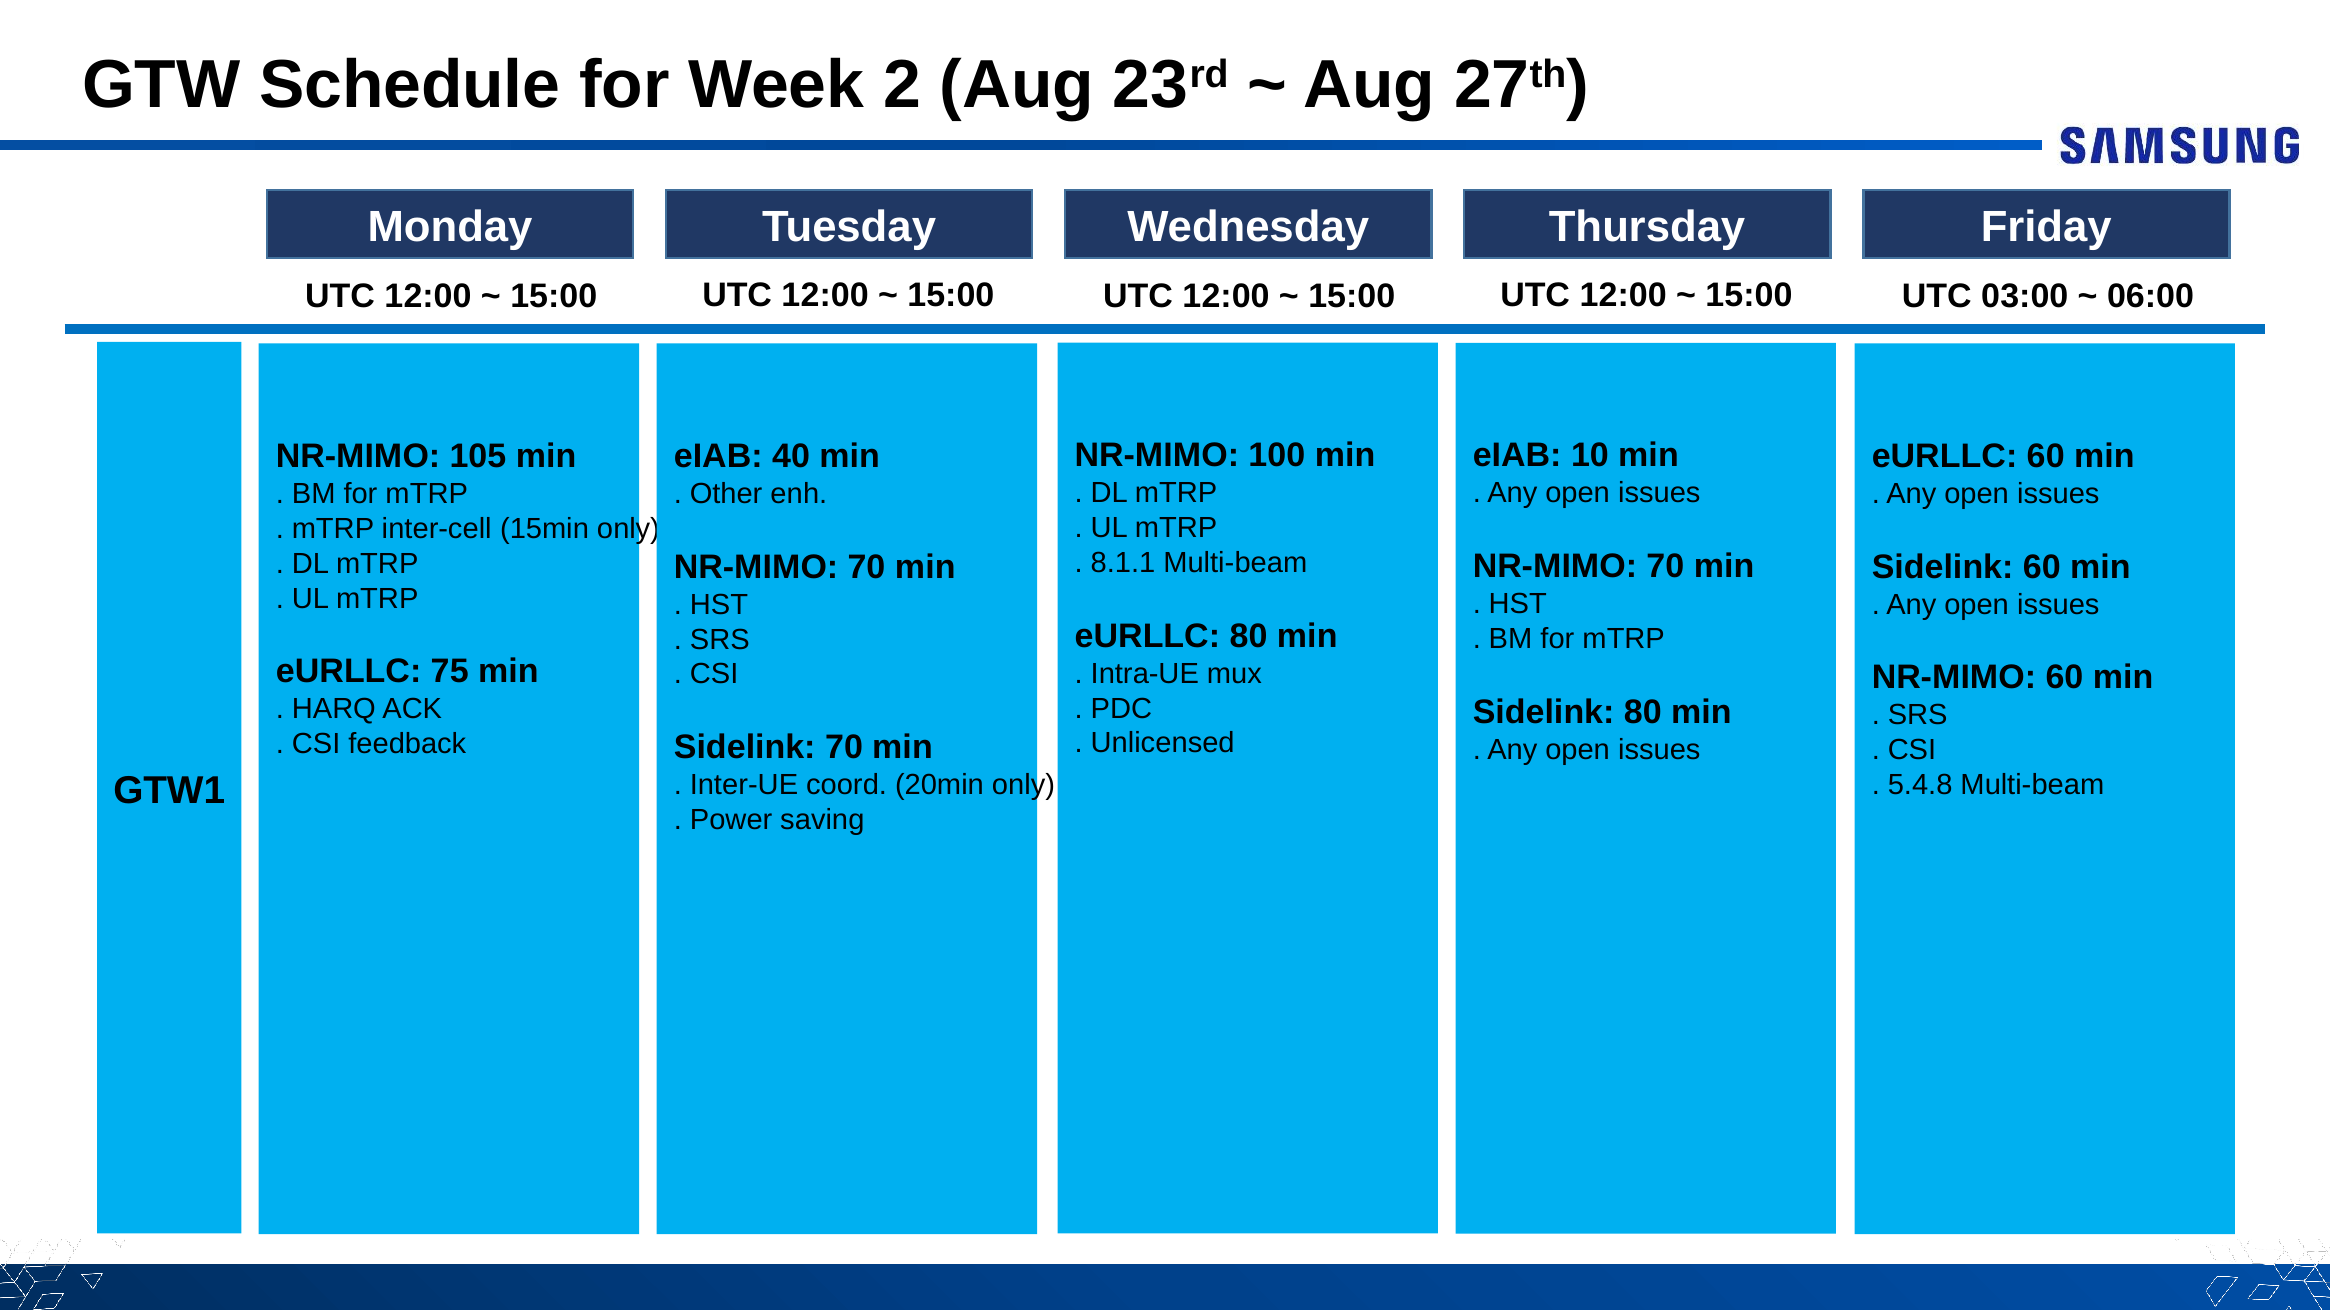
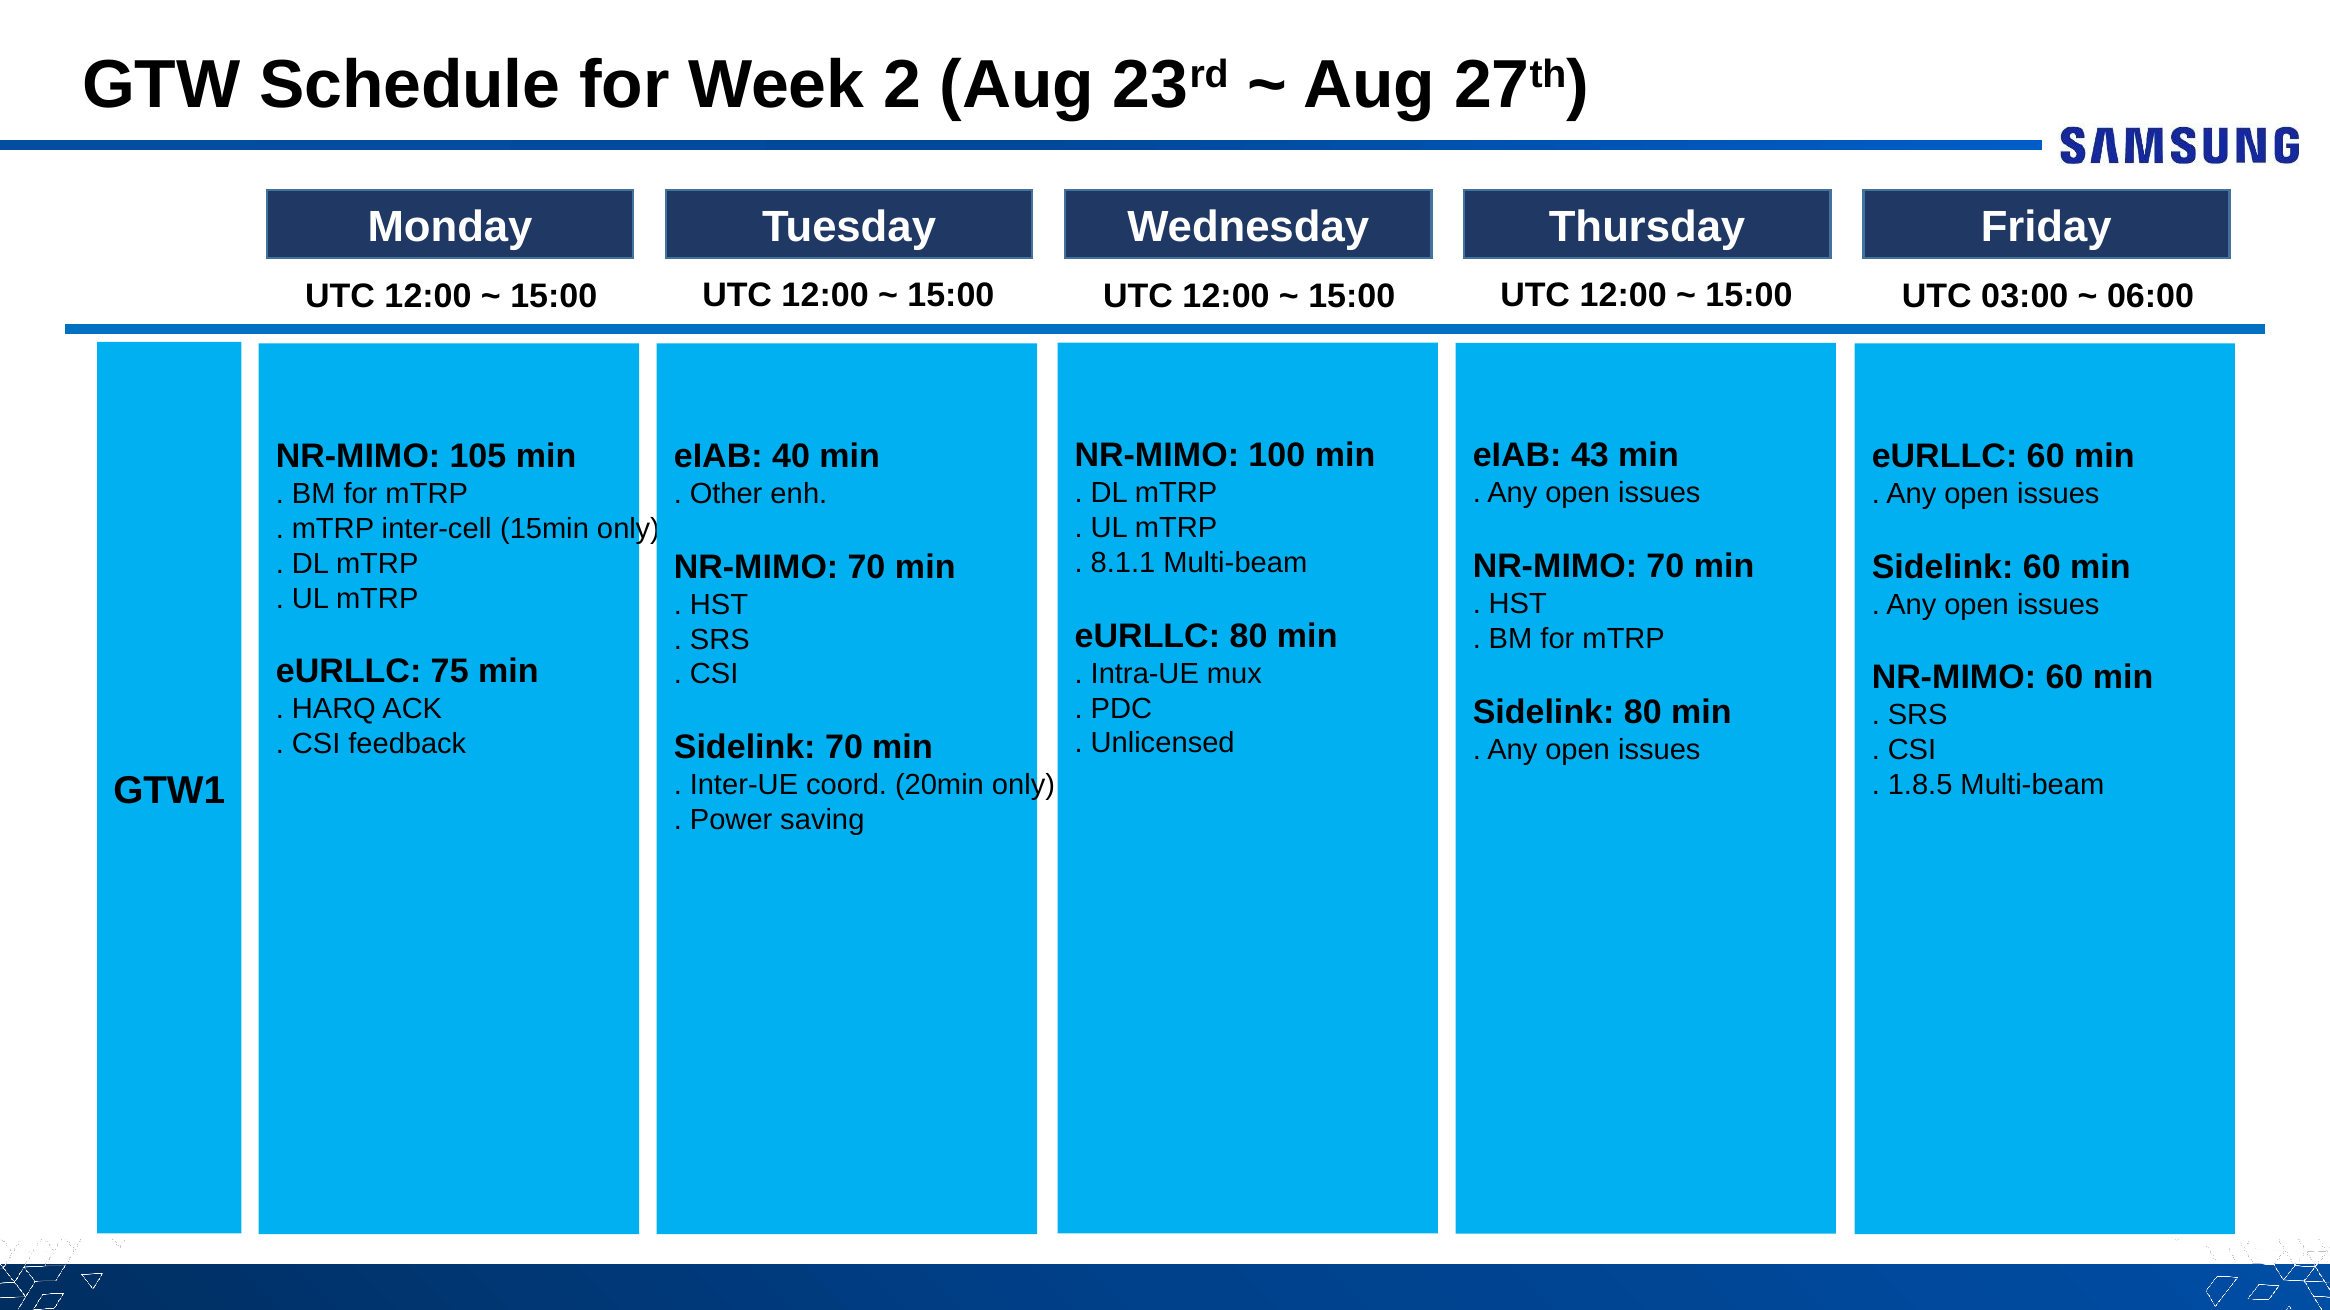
10: 10 -> 43
5.4.8: 5.4.8 -> 1.8.5
